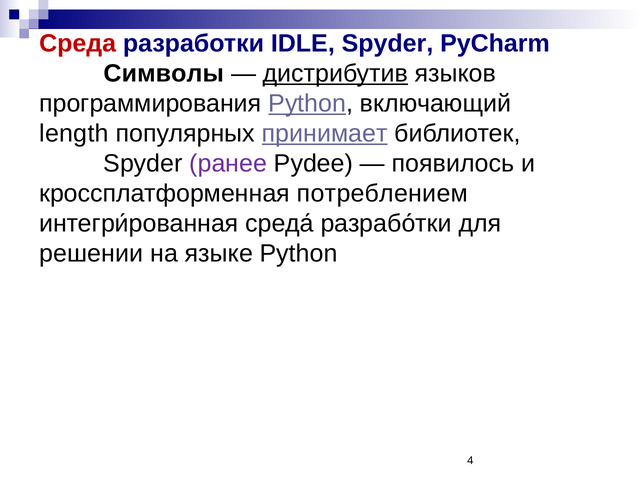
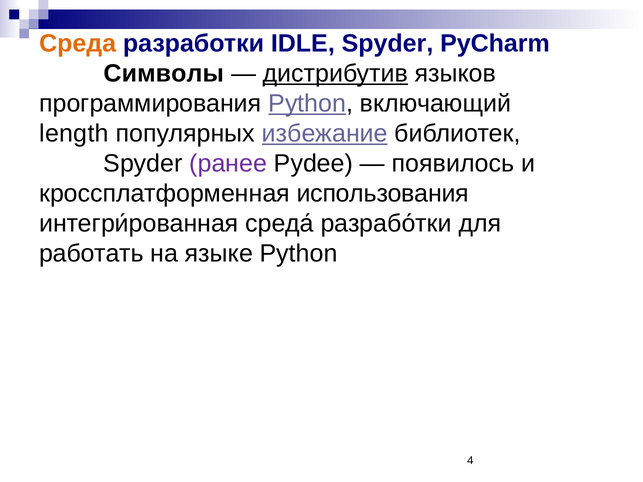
Среда at (78, 43) colour: red -> orange
принимает: принимает -> избежание
потреблением: потреблением -> использования
решении: решении -> работать
